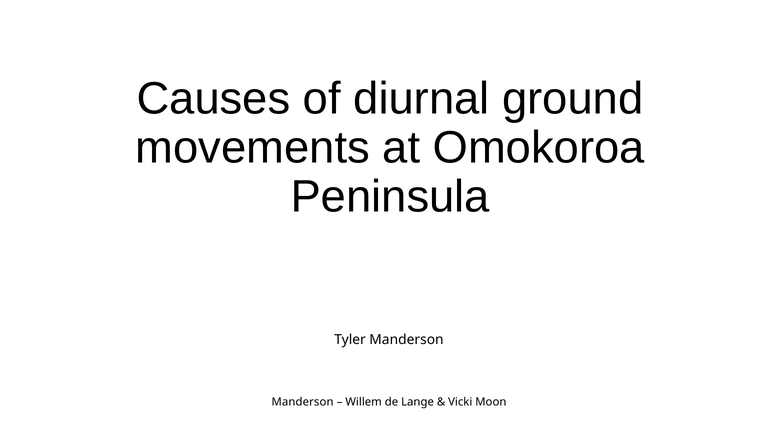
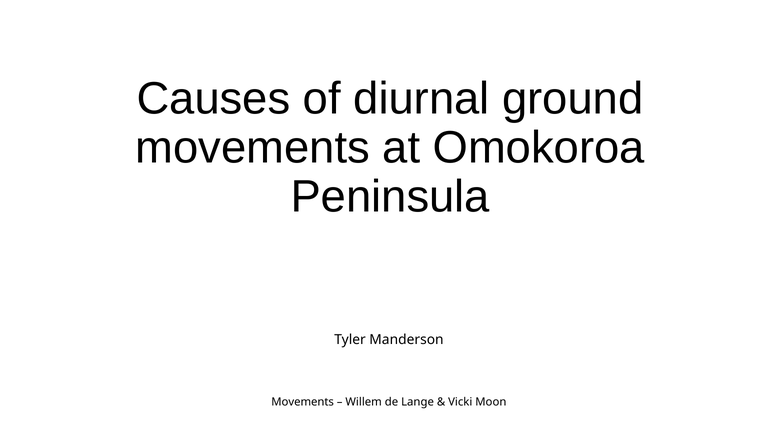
Manderson at (303, 402): Manderson -> Movements
